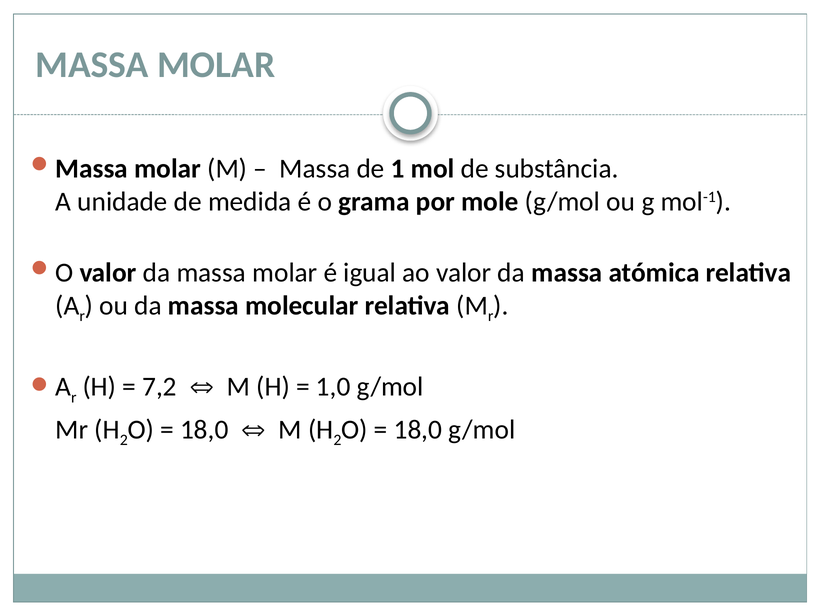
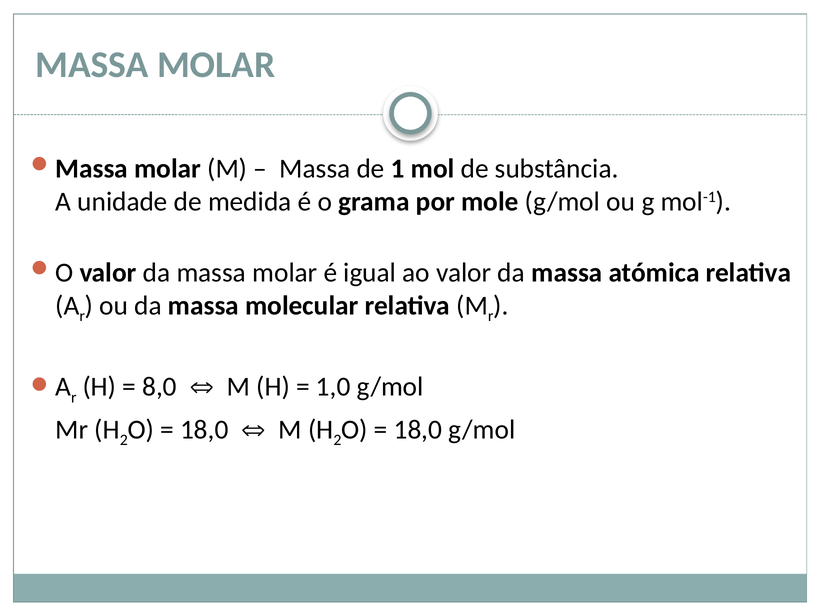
7,2: 7,2 -> 8,0
